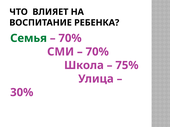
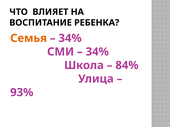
Семья colour: green -> orange
70% at (70, 38): 70% -> 34%
70% at (97, 52): 70% -> 34%
75%: 75% -> 84%
30%: 30% -> 93%
